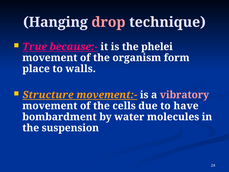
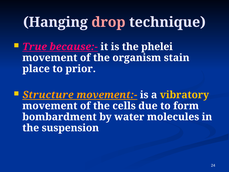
form: form -> stain
walls: walls -> prior
vibratory colour: pink -> yellow
have: have -> form
